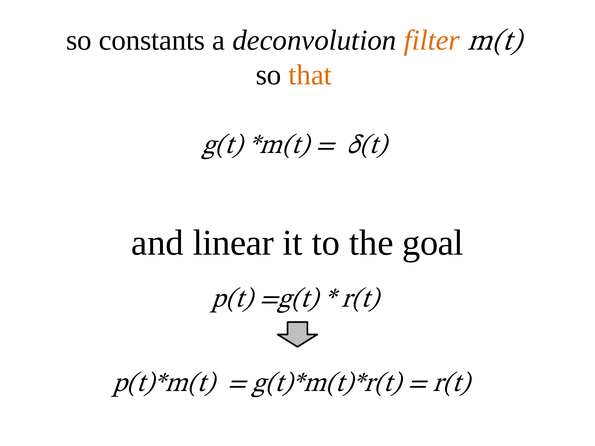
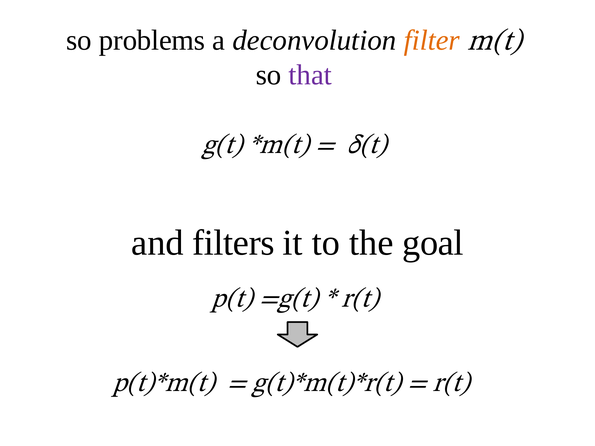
constants: constants -> problems
that colour: orange -> purple
linear: linear -> filters
